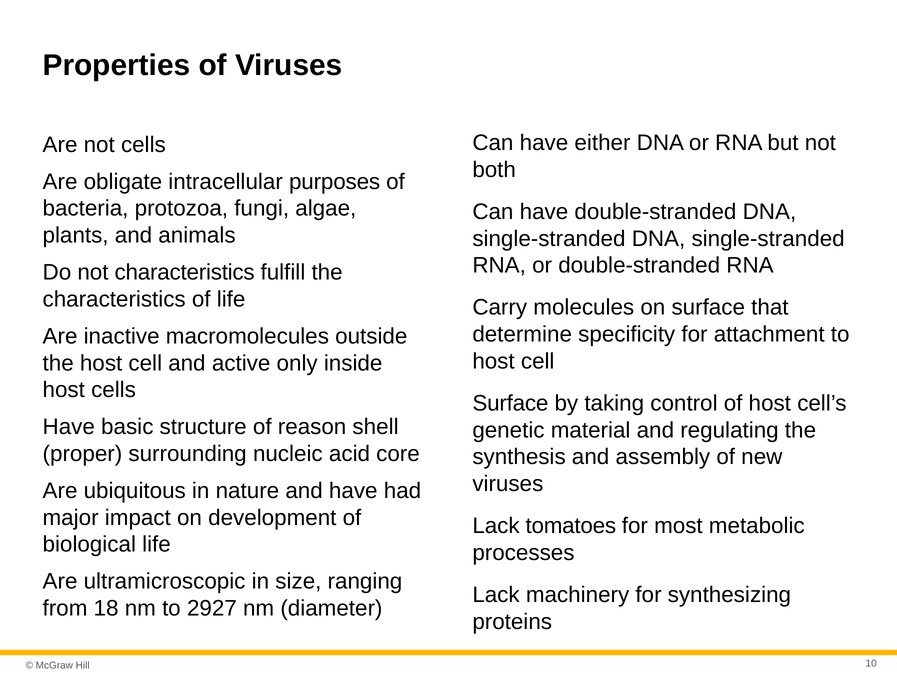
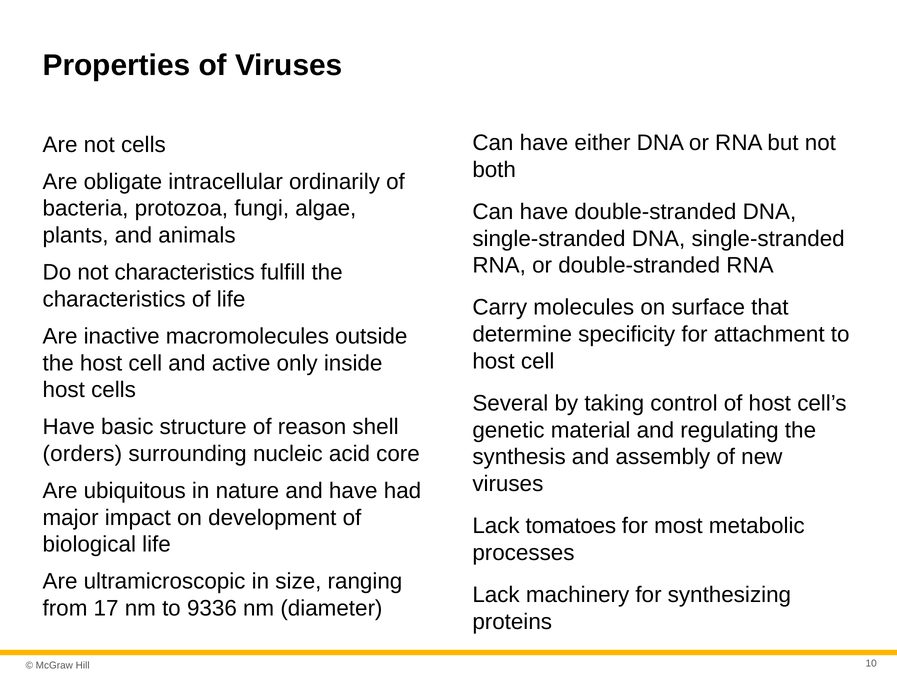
purposes: purposes -> ordinarily
Surface at (510, 403): Surface -> Several
proper: proper -> orders
18: 18 -> 17
2927: 2927 -> 9336
